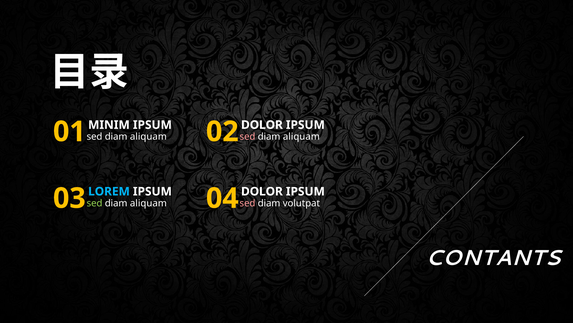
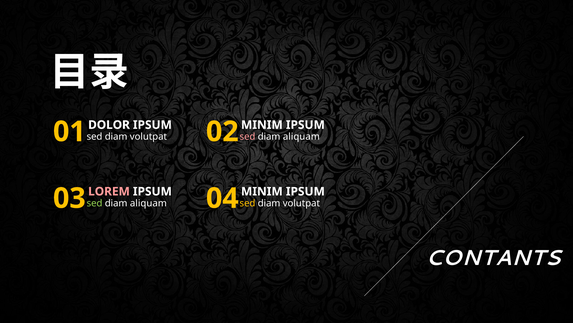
MINIM: MINIM -> DOLOR
DOLOR at (262, 125): DOLOR -> MINIM
aliquam at (148, 137): aliquam -> volutpat
LOREM colour: light blue -> pink
03 DOLOR: DOLOR -> MINIM
sed at (247, 203) colour: pink -> yellow
